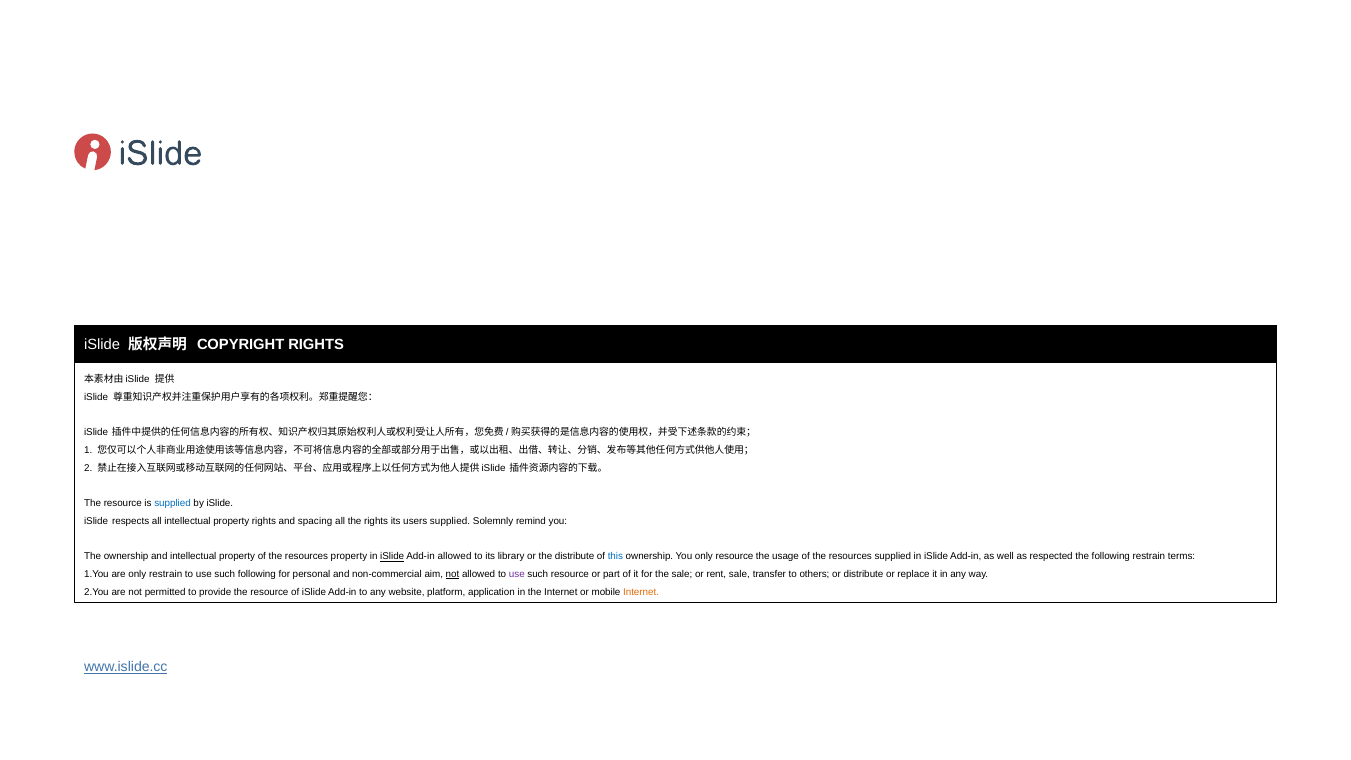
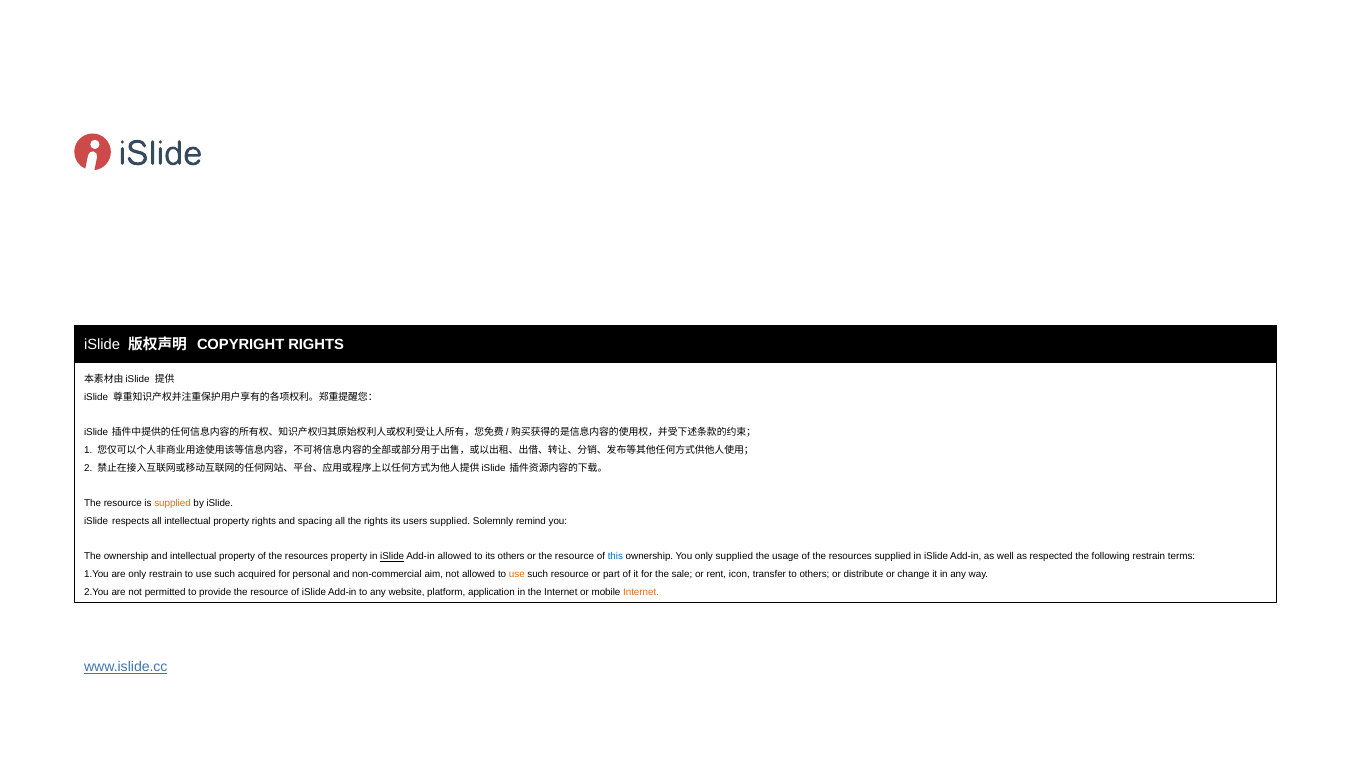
supplied at (173, 503) colour: blue -> orange
its library: library -> others
or the distribute: distribute -> resource
only resource: resource -> supplied
such following: following -> acquired
not at (453, 574) underline: present -> none
use at (517, 574) colour: purple -> orange
rent sale: sale -> icon
replace: replace -> change
